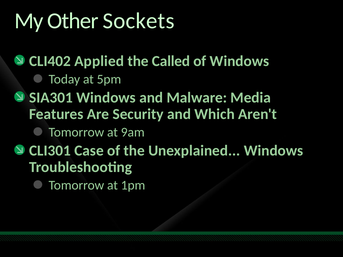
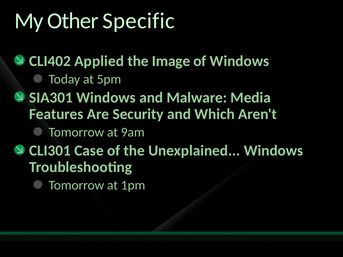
Sockets: Sockets -> Specific
Called: Called -> Image
